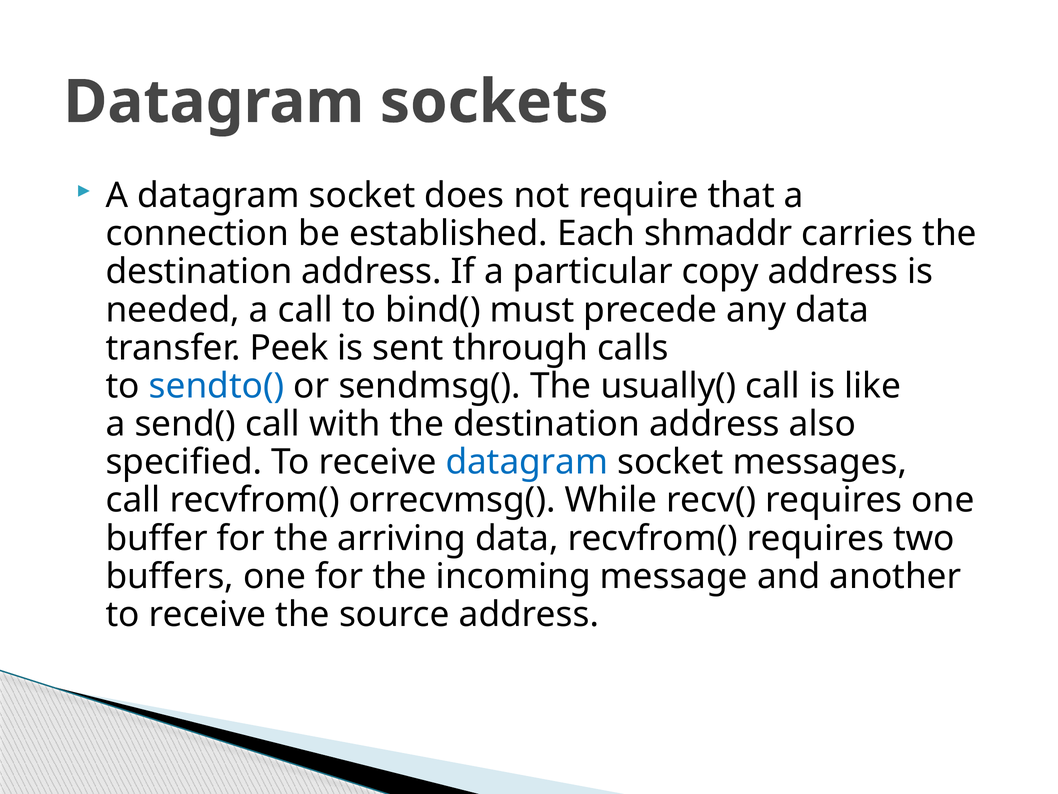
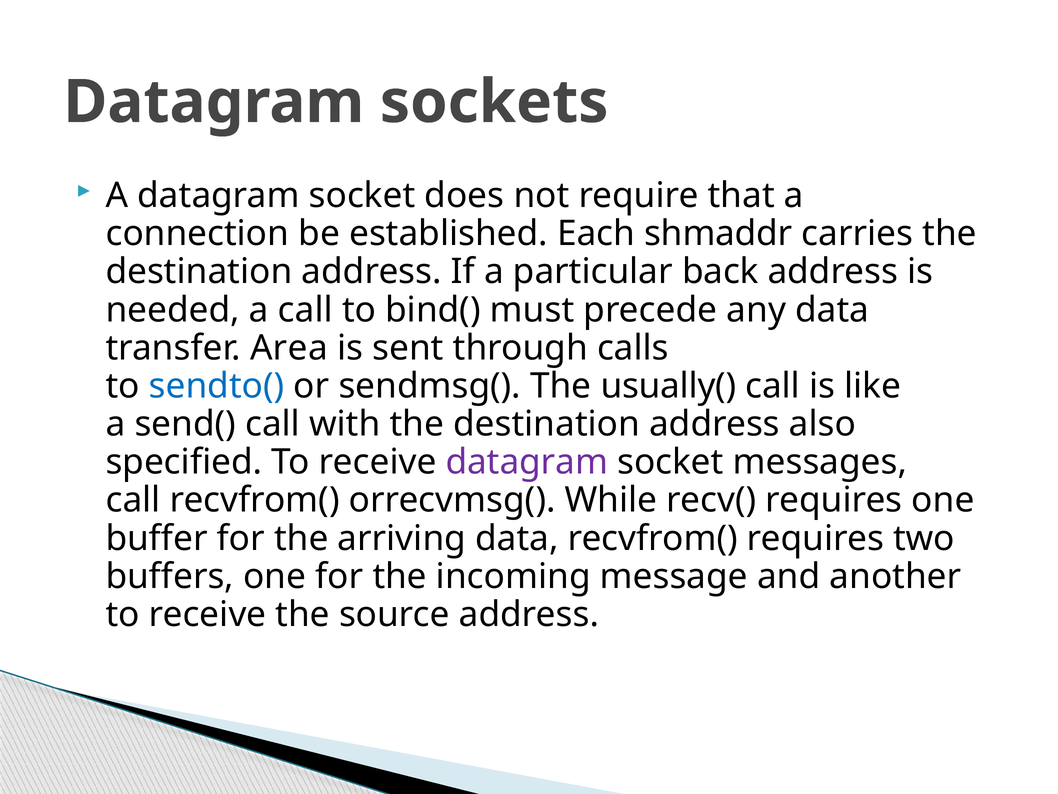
copy: copy -> back
Peek: Peek -> Area
datagram at (527, 462) colour: blue -> purple
